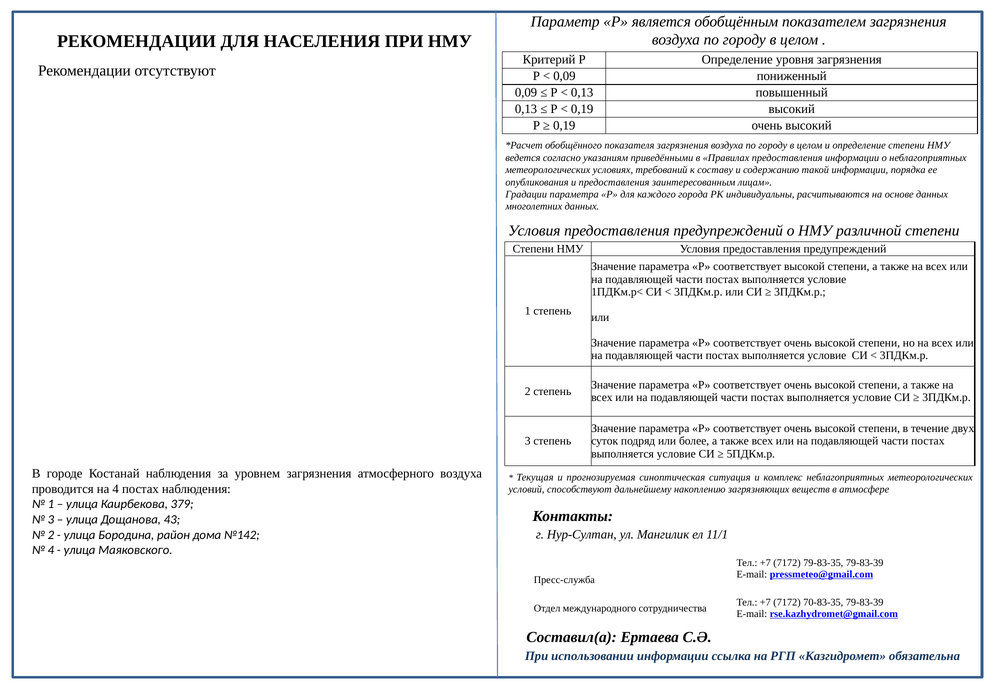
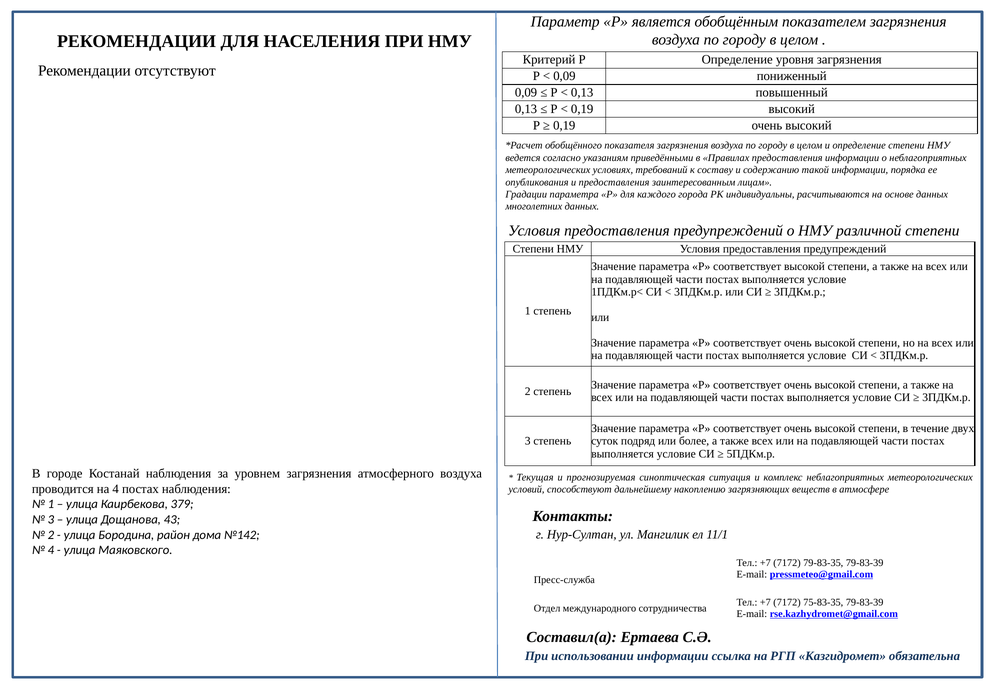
70-83-35: 70-83-35 -> 75-83-35
